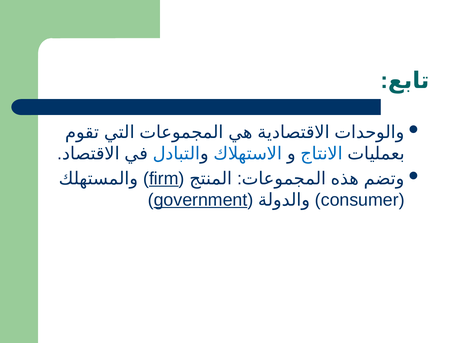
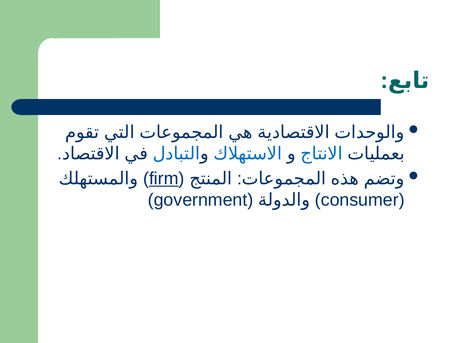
government underline: present -> none
